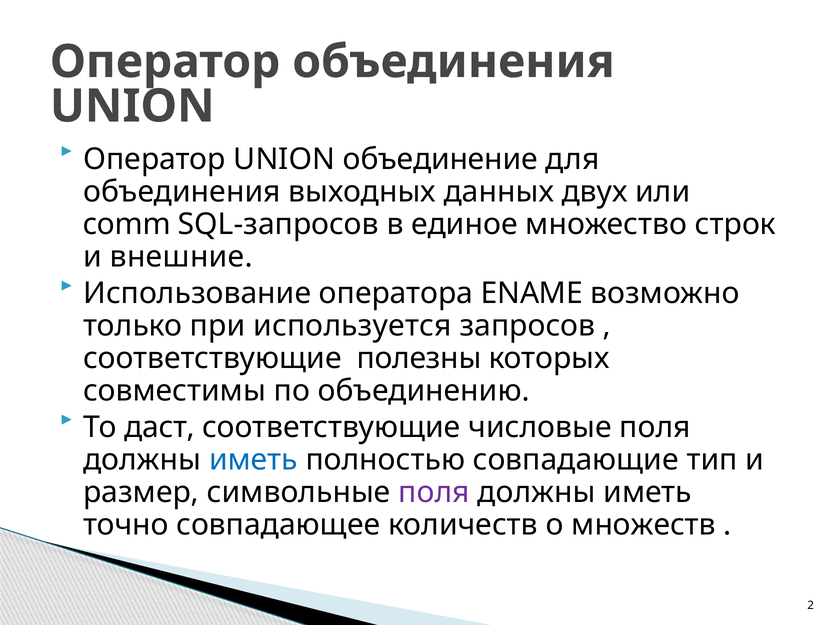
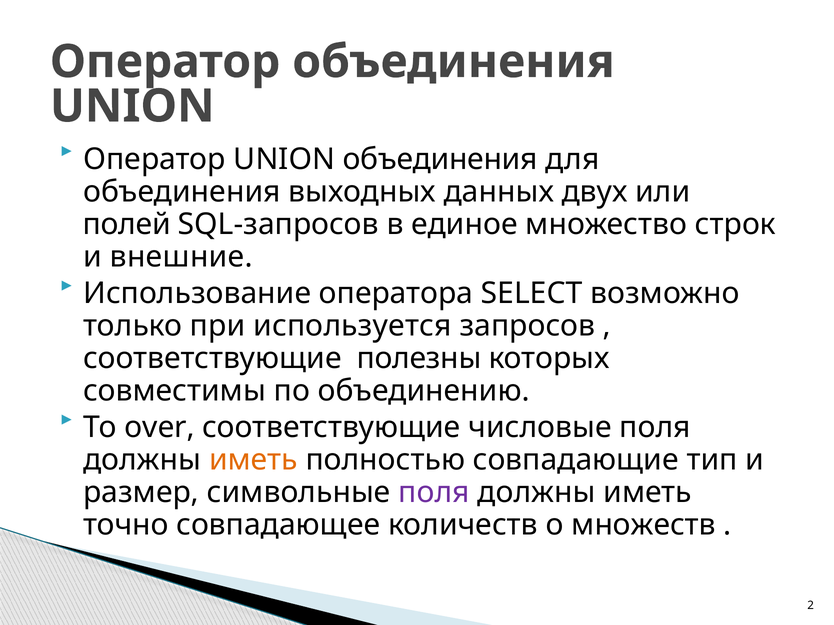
UNION объединение: объединение -> объединения
comm: comm -> полей
ENAME: ENAME -> SELECT
даст: даст -> over
иметь at (253, 460) colour: blue -> orange
